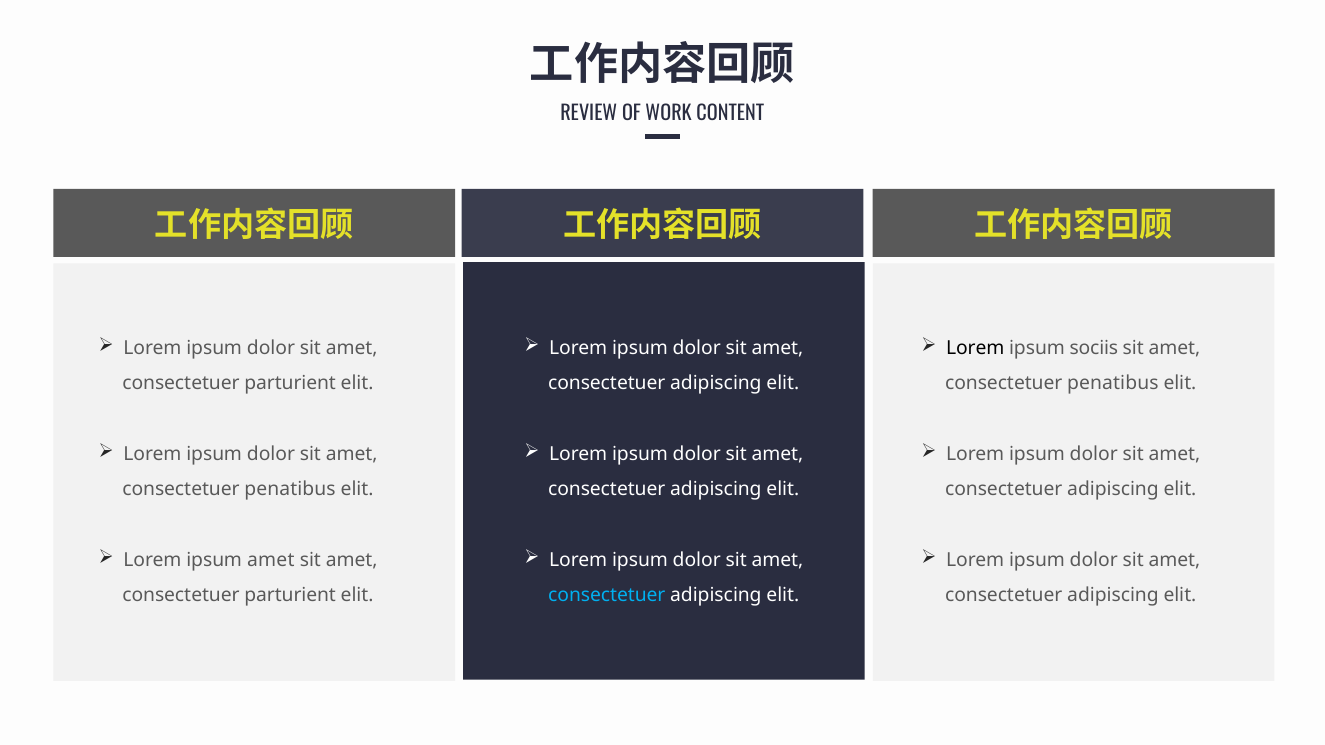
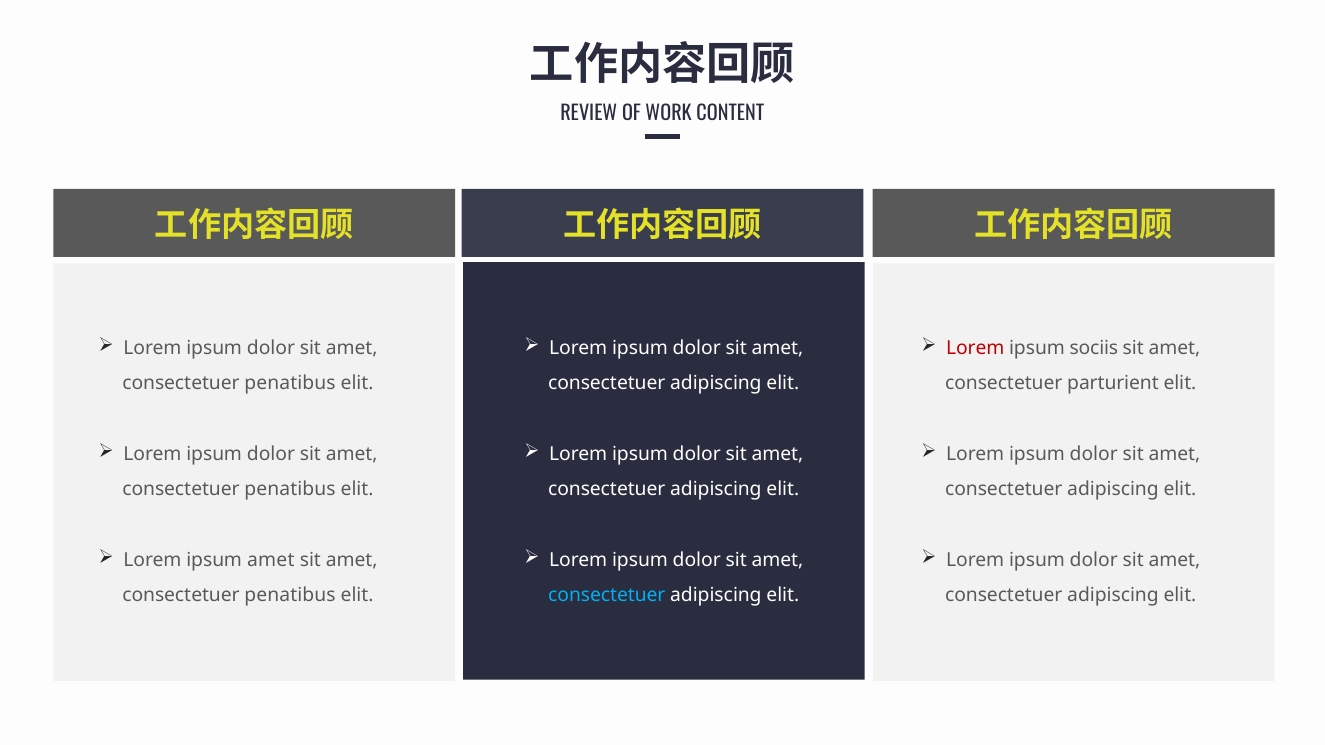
Lorem at (975, 348) colour: black -> red
parturient at (290, 383): parturient -> penatibus
penatibus at (1113, 383): penatibus -> parturient
parturient at (290, 595): parturient -> penatibus
